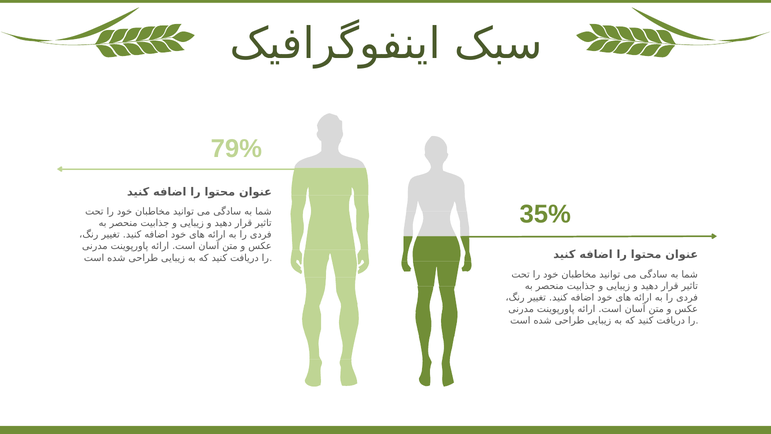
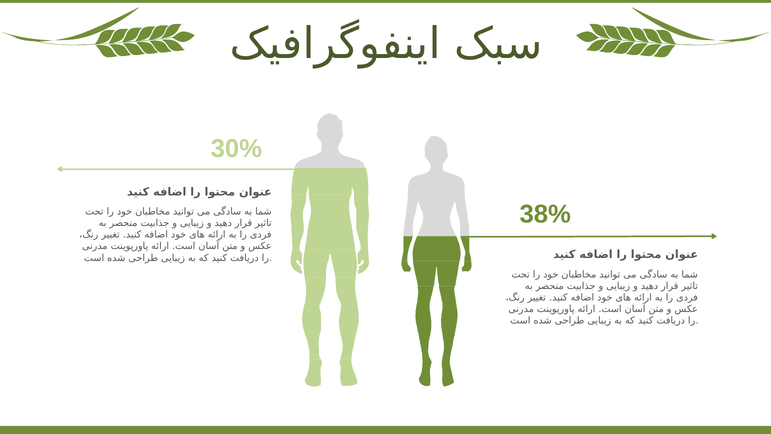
79%: 79% -> 30%
35%: 35% -> 38%
